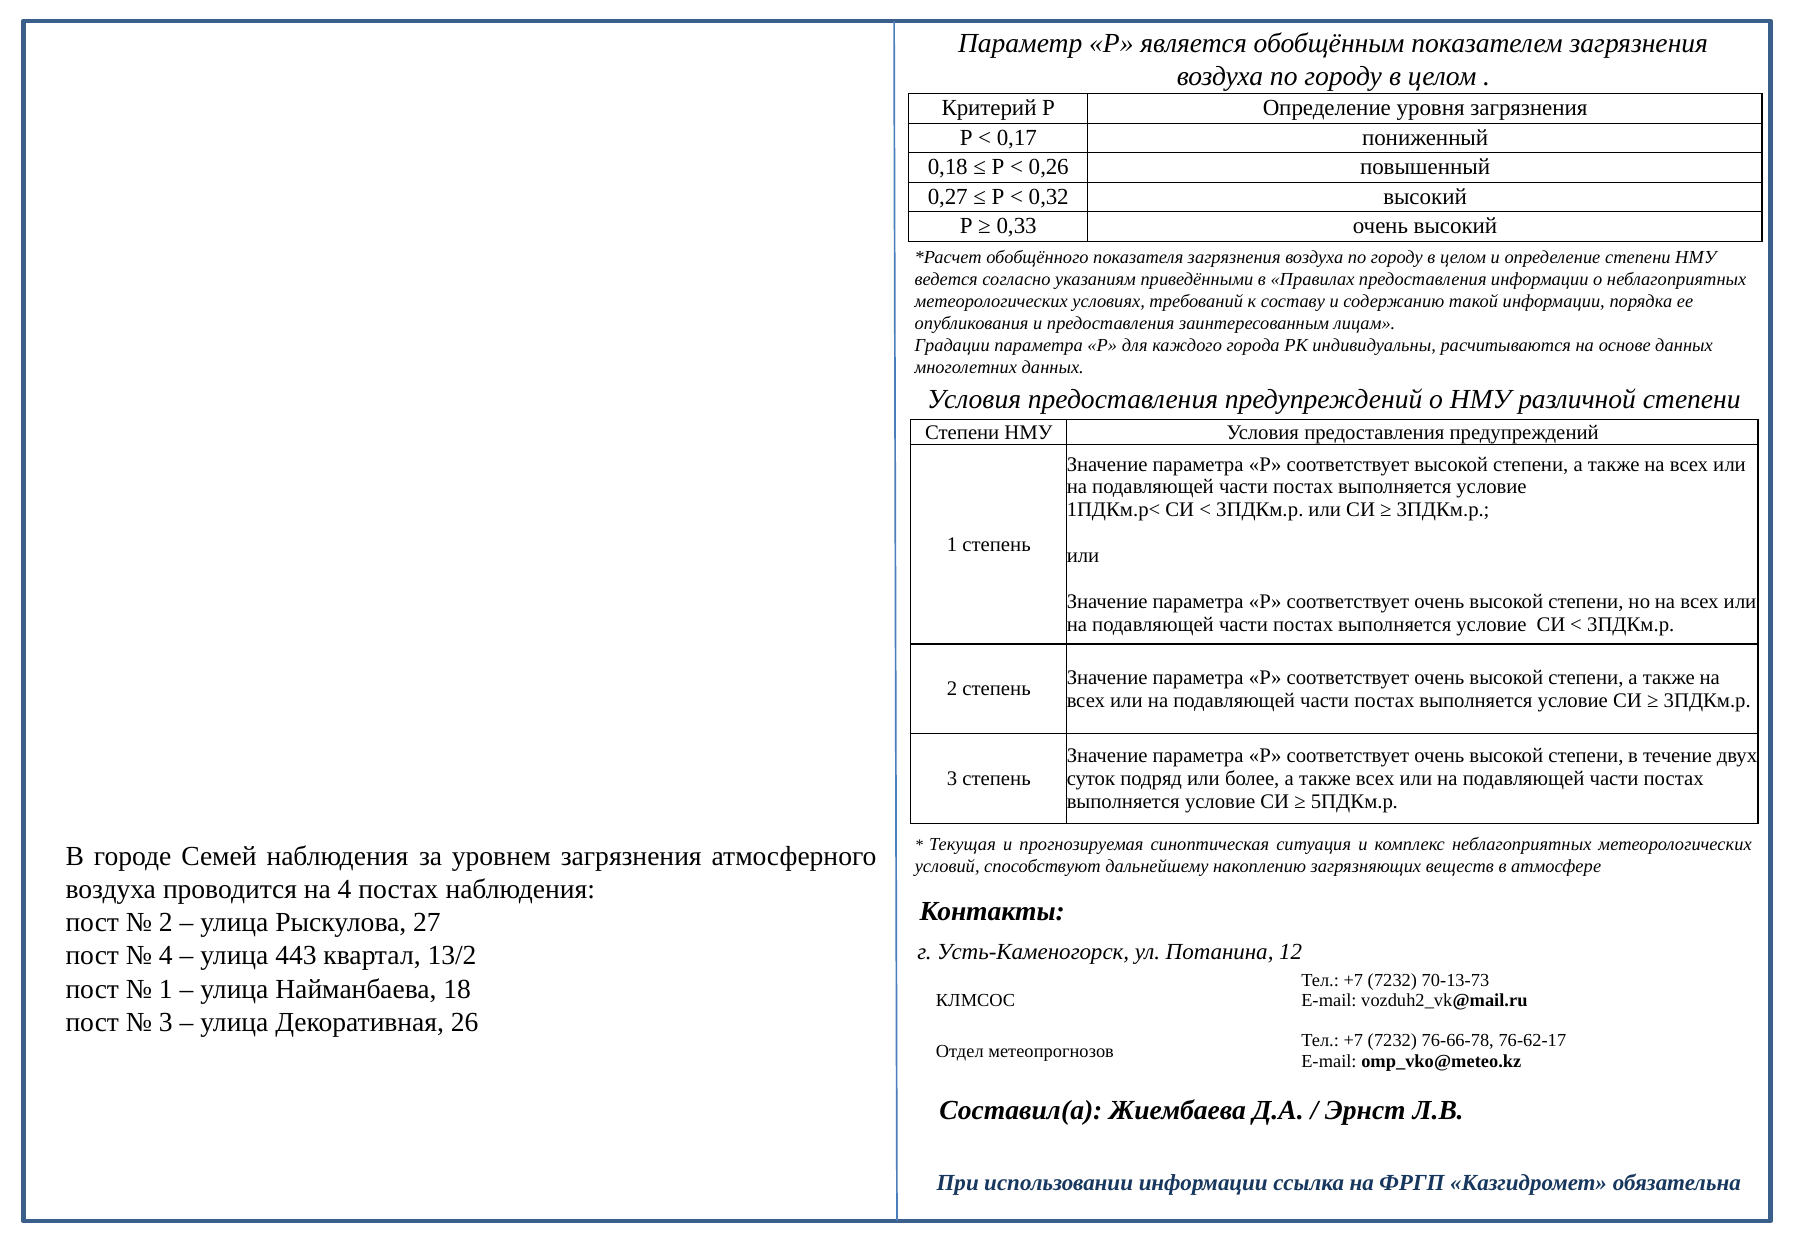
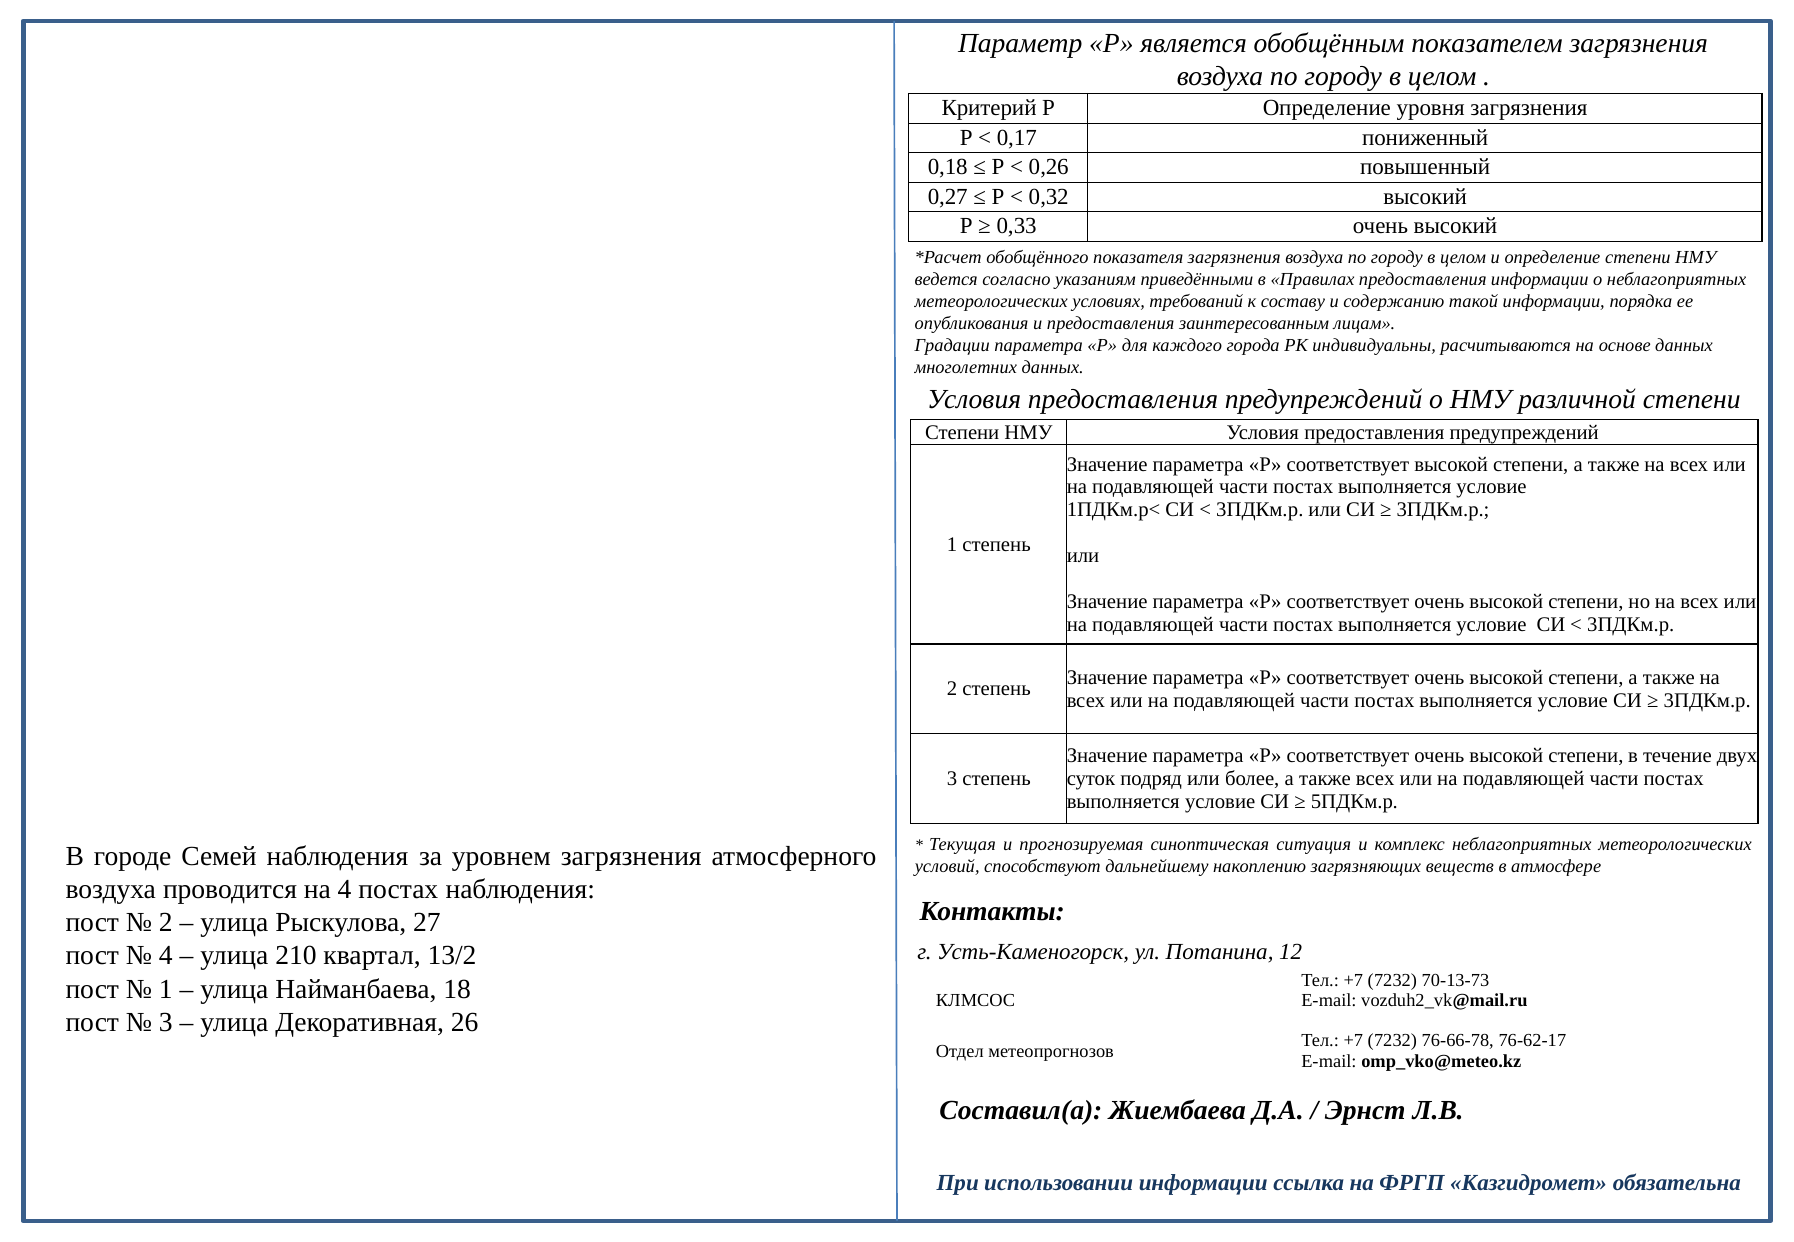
443: 443 -> 210
